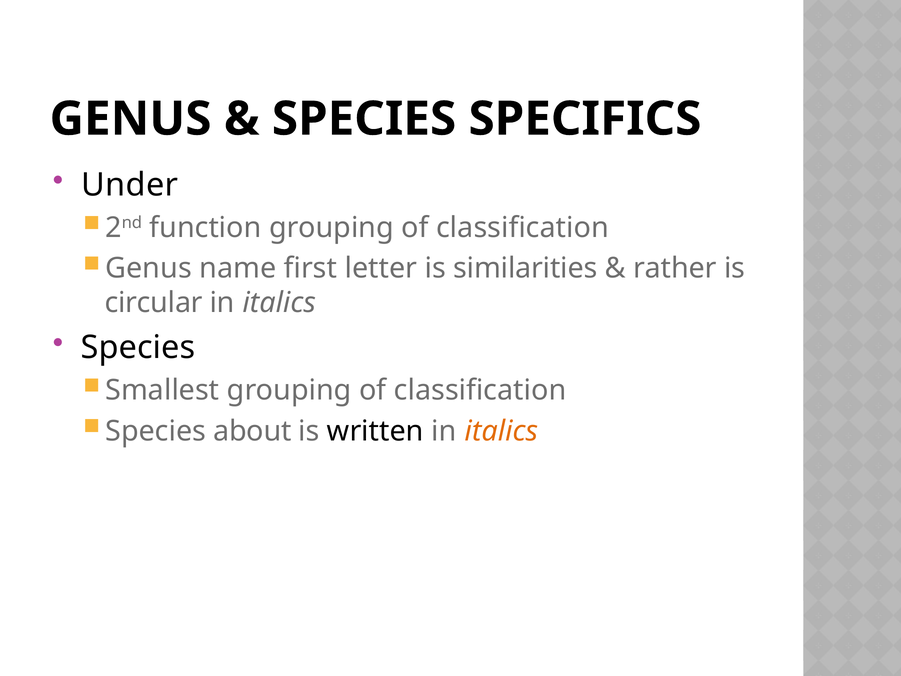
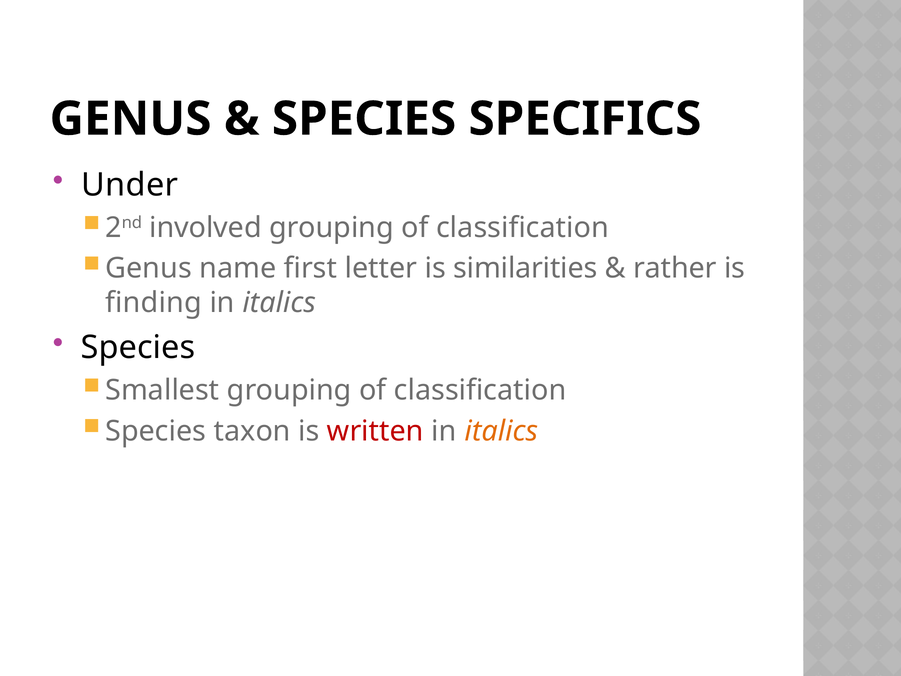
function: function -> involved
circular: circular -> finding
about: about -> taxon
written colour: black -> red
